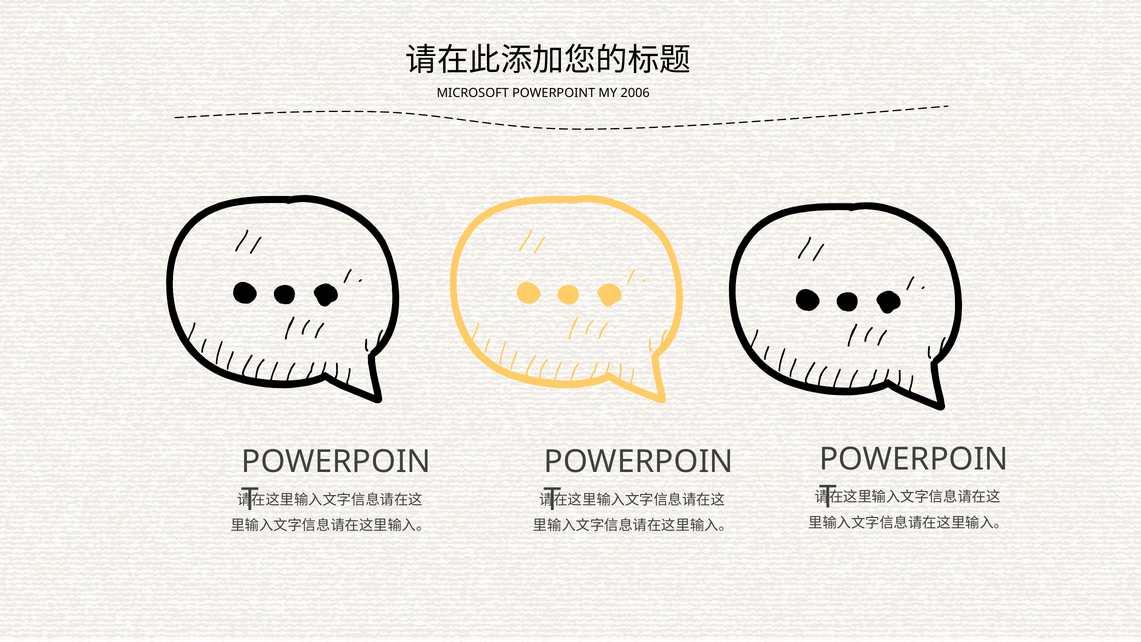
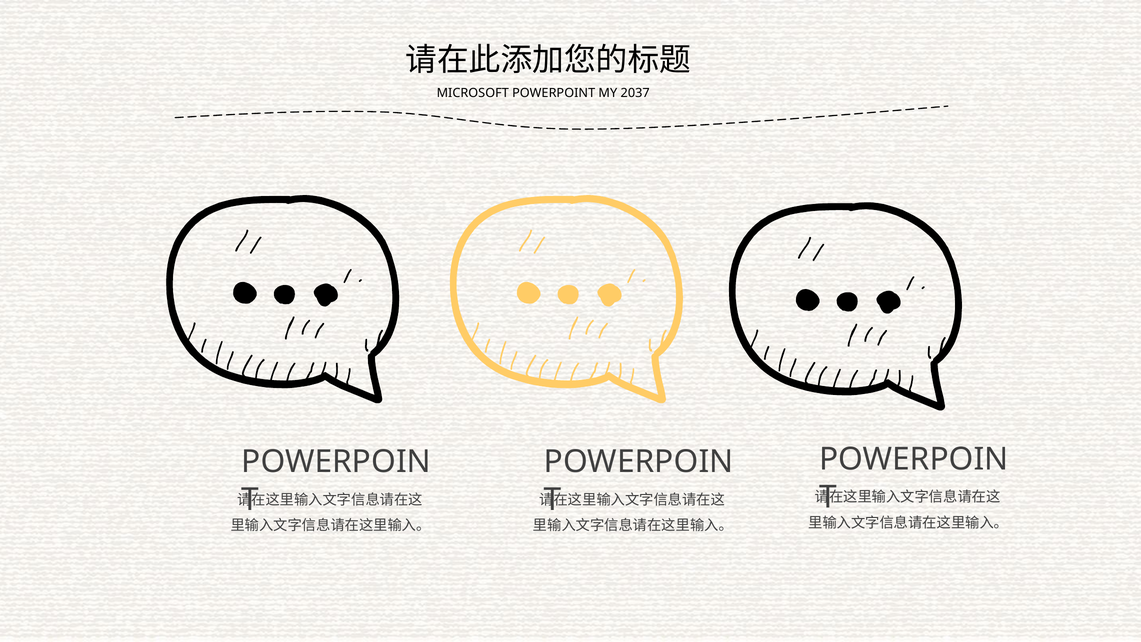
2006: 2006 -> 2037
